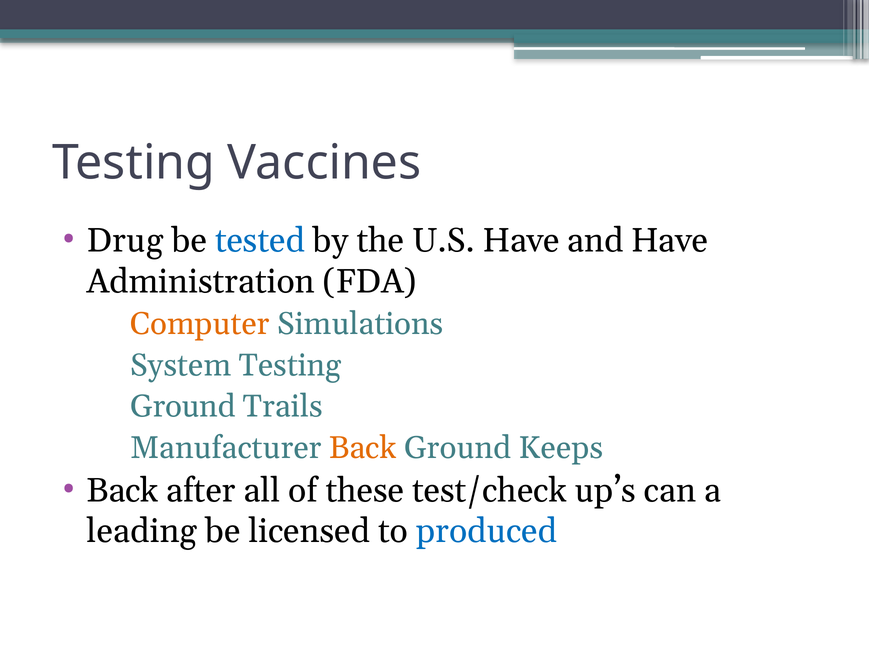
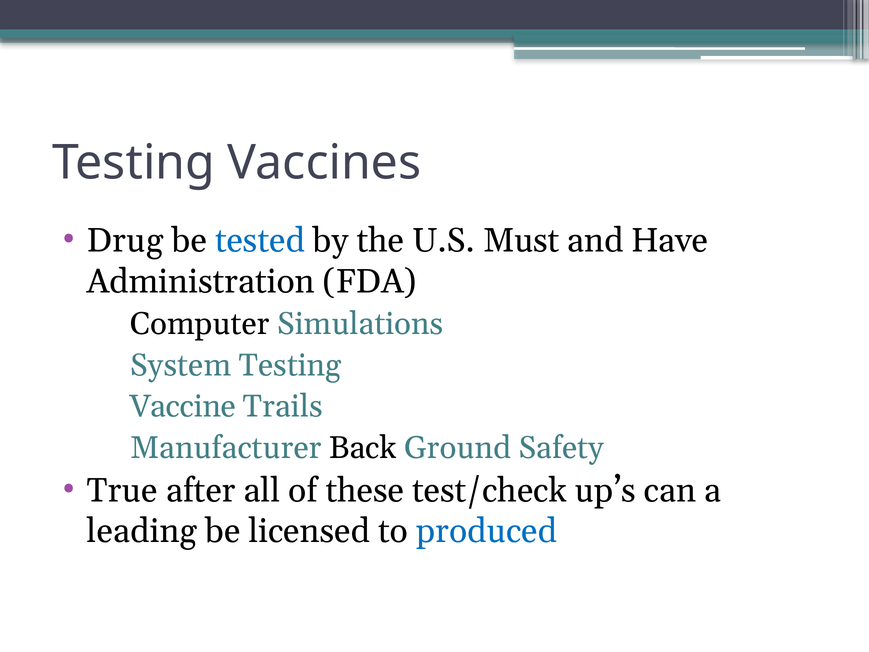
U.S Have: Have -> Must
Computer colour: orange -> black
Ground at (183, 406): Ground -> Vaccine
Back at (363, 448) colour: orange -> black
Keeps: Keeps -> Safety
Back at (123, 491): Back -> True
